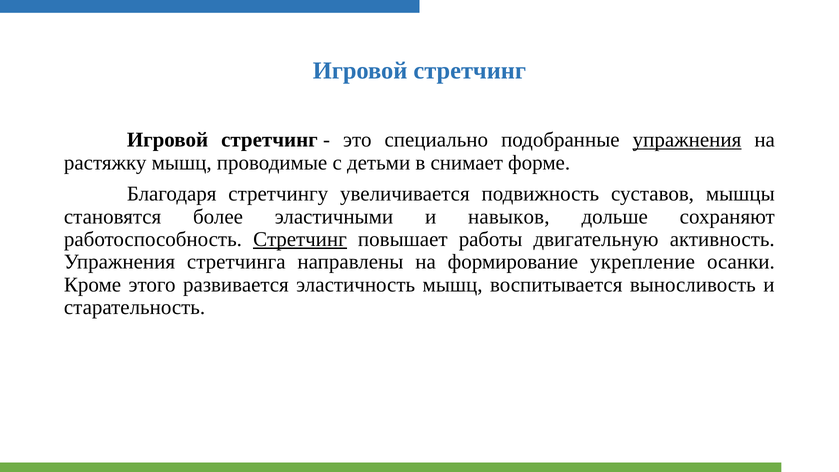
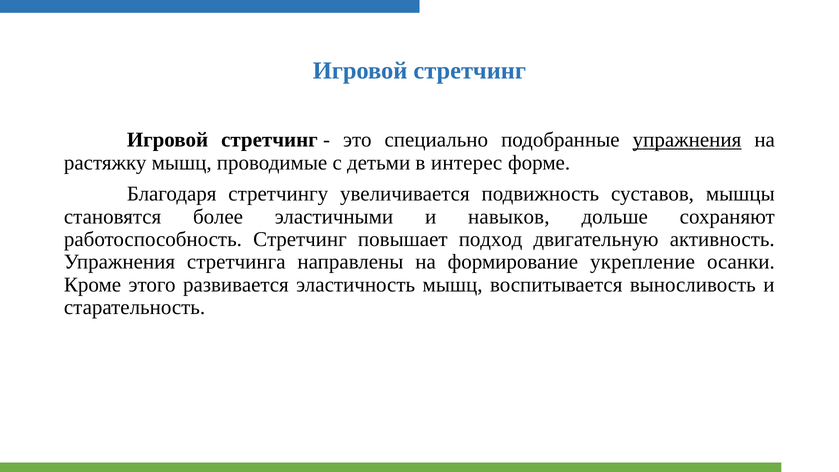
снимает: снимает -> интерес
Стретчинг at (300, 239) underline: present -> none
работы: работы -> подход
